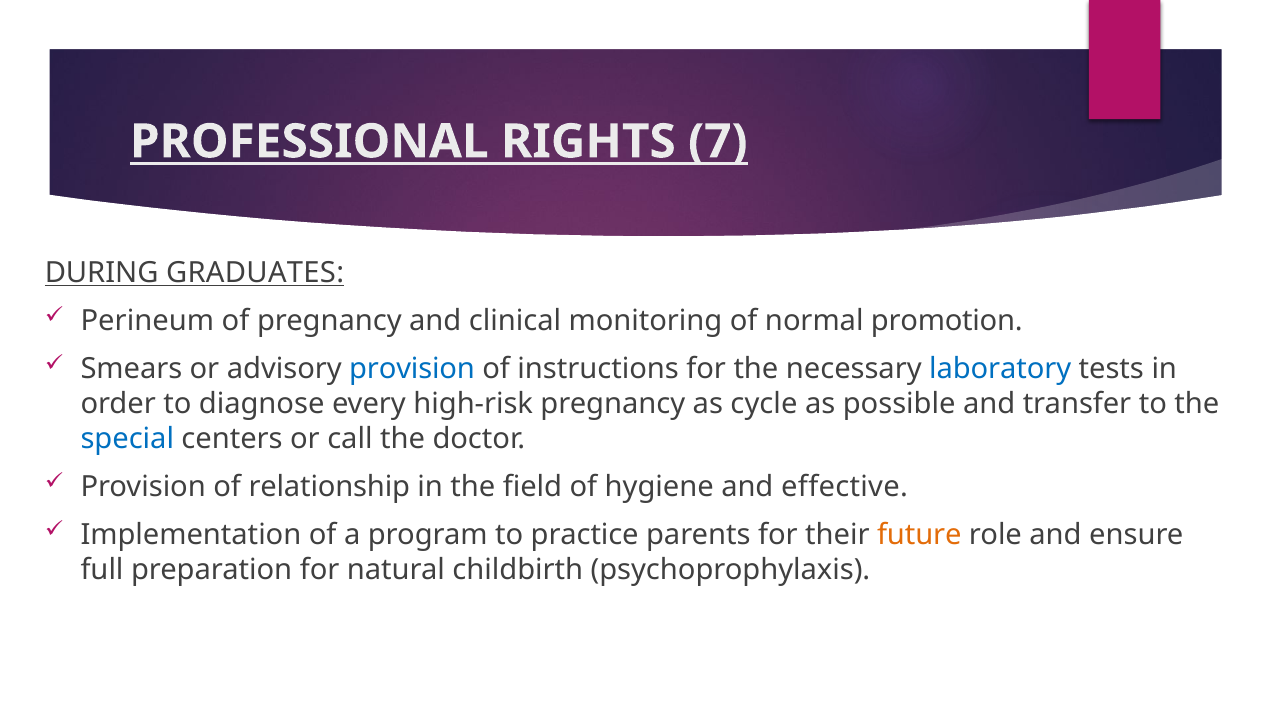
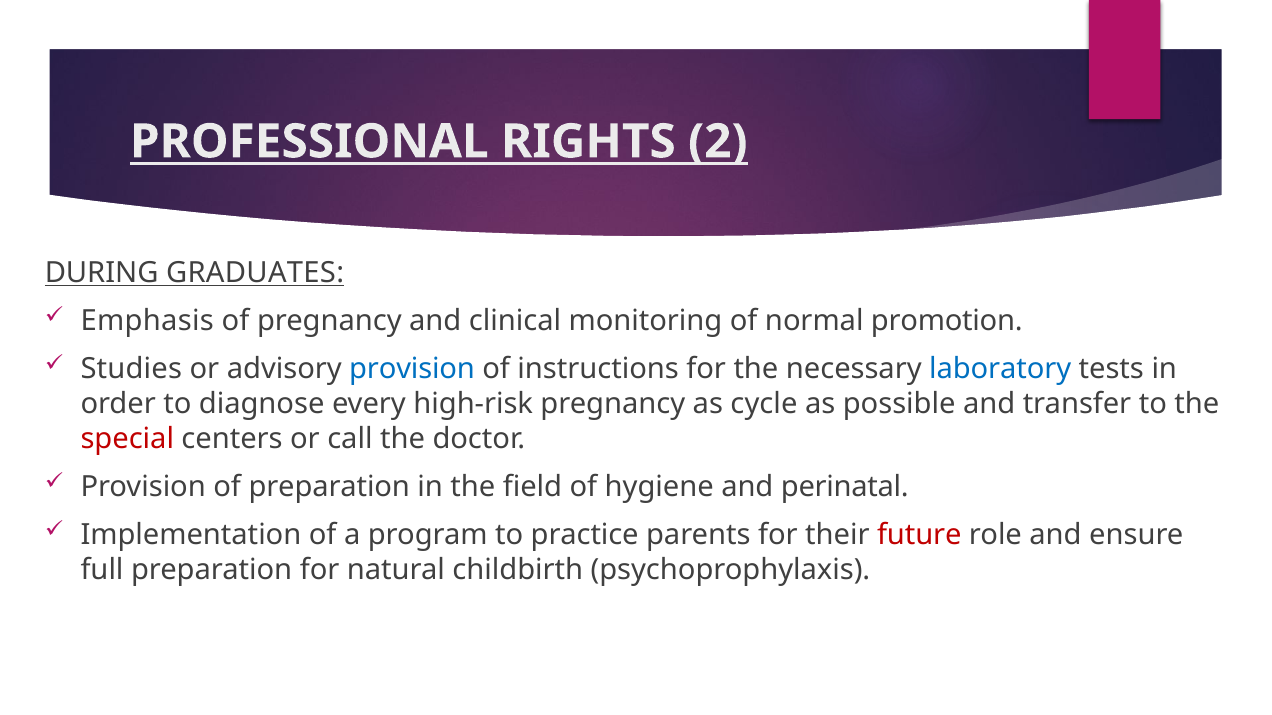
7: 7 -> 2
Perineum: Perineum -> Emphasis
Smears: Smears -> Studies
special colour: blue -> red
of relationship: relationship -> preparation
effective: effective -> perinatal
future colour: orange -> red
